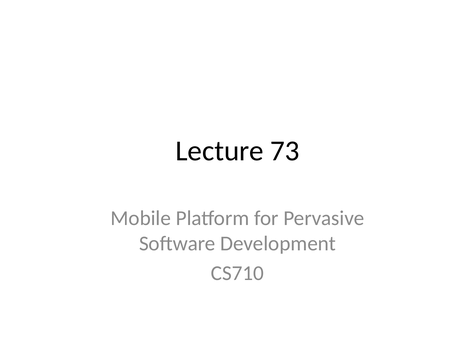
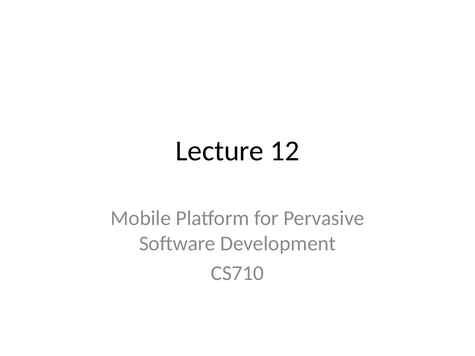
73: 73 -> 12
